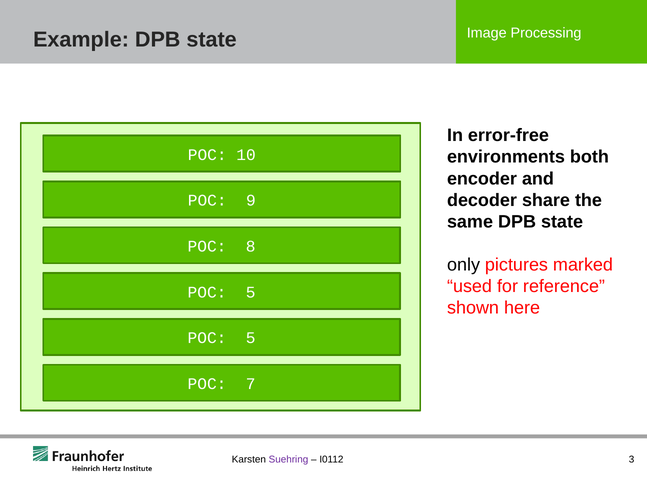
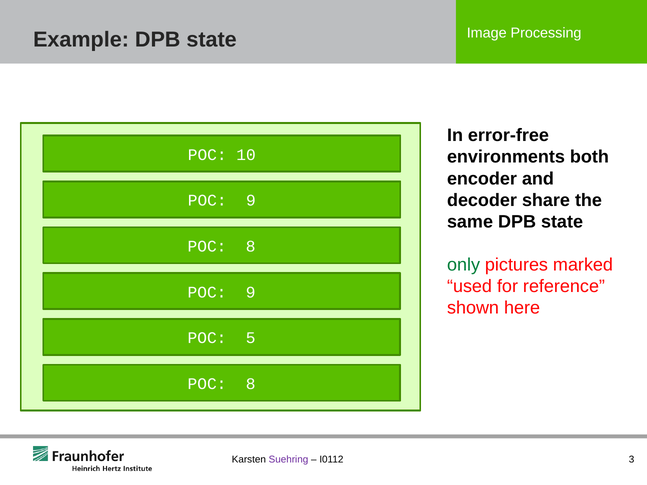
only colour: black -> green
5 at (251, 292): 5 -> 9
7 at (251, 384): 7 -> 8
